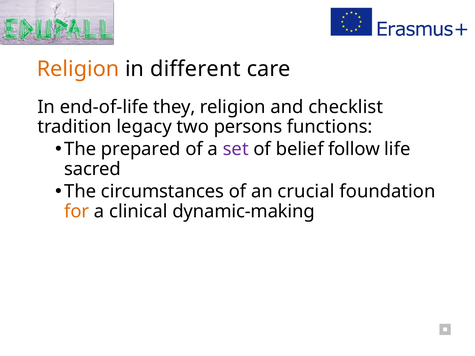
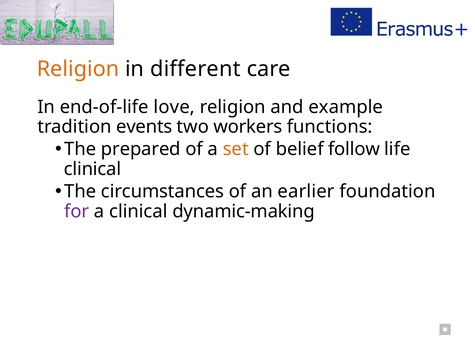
they: they -> love
checklist: checklist -> example
legacy: legacy -> events
persons: persons -> workers
set colour: purple -> orange
sacred at (93, 169): sacred -> clinical
crucial: crucial -> earlier
for colour: orange -> purple
